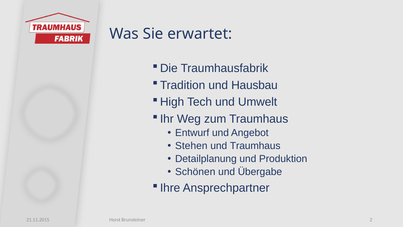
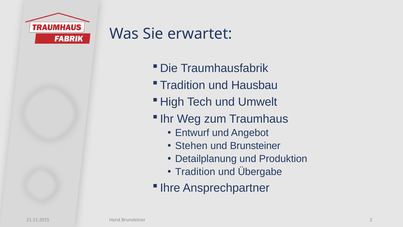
und Traumhaus: Traumhaus -> Brunsteiner
Schönen: Schönen -> Tradition
